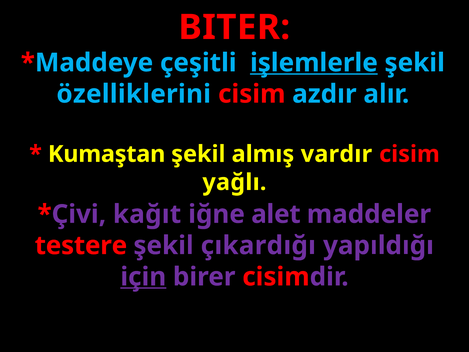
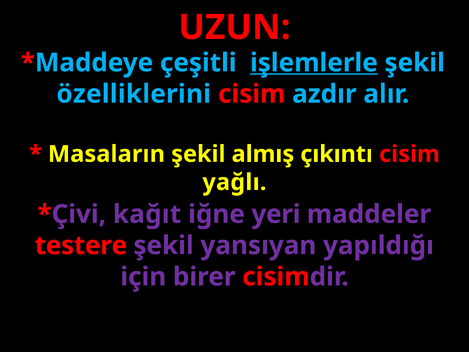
BITER: BITER -> UZUN
Kumaştan: Kumaştan -> Masaların
vardır: vardır -> çıkıntı
alet: alet -> yeri
çıkardığı: çıkardığı -> yansıyan
için underline: present -> none
